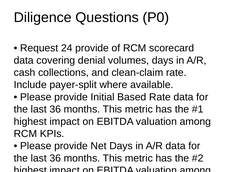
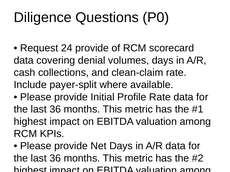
Based: Based -> Profile
